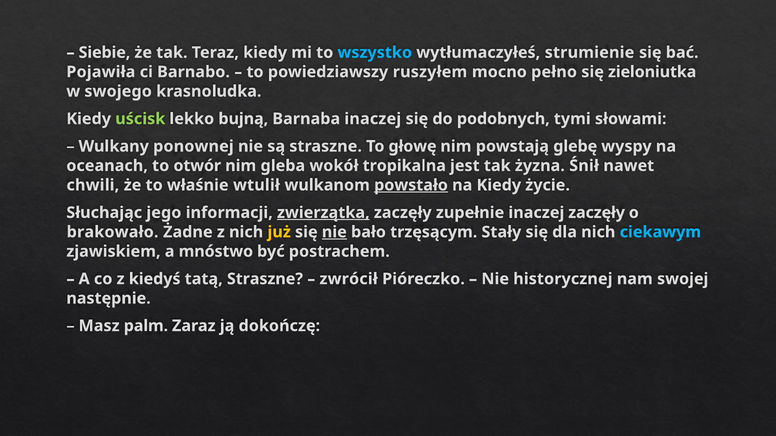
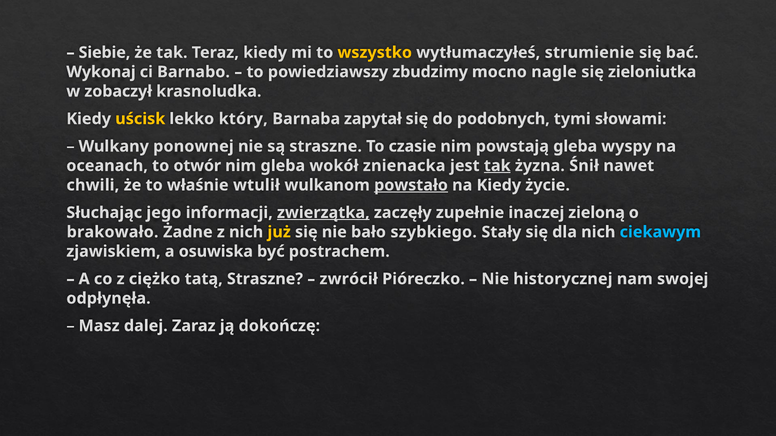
wszystko colour: light blue -> yellow
Pojawiła: Pojawiła -> Wykonaj
ruszyłem: ruszyłem -> zbudzimy
pełno: pełno -> nagle
swojego: swojego -> zobaczył
uścisk colour: light green -> yellow
bujną: bujną -> który
Barnaba inaczej: inaczej -> zapytał
głowę: głowę -> czasie
powstają glebę: glebę -> gleba
tropikalna: tropikalna -> znienacka
tak at (497, 166) underline: none -> present
inaczej zaczęły: zaczęły -> zieloną
nie at (334, 232) underline: present -> none
trzęsącym: trzęsącym -> szybkiego
mnóstwo: mnóstwo -> osuwiska
kiedyś: kiedyś -> ciężko
następnie: następnie -> odpłynęła
palm: palm -> dalej
